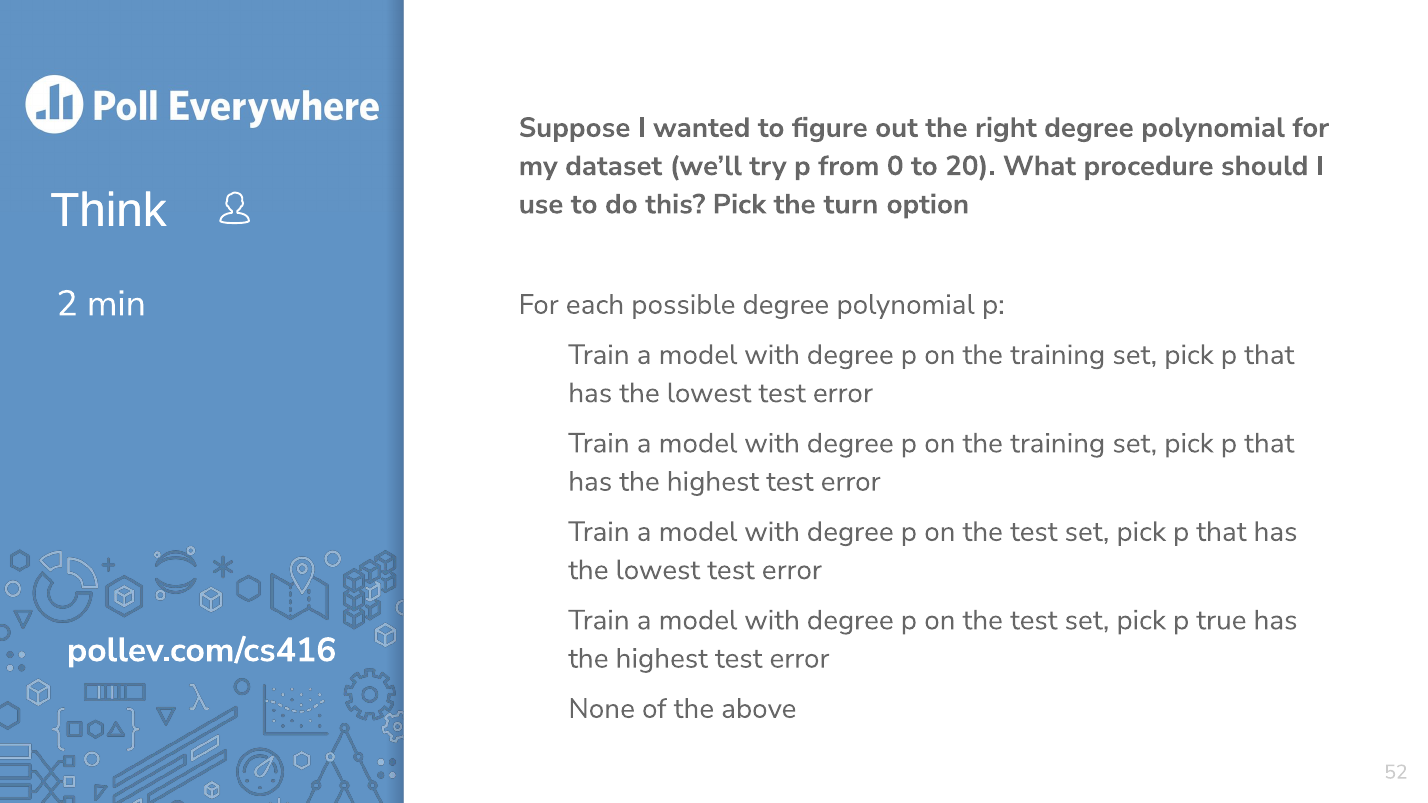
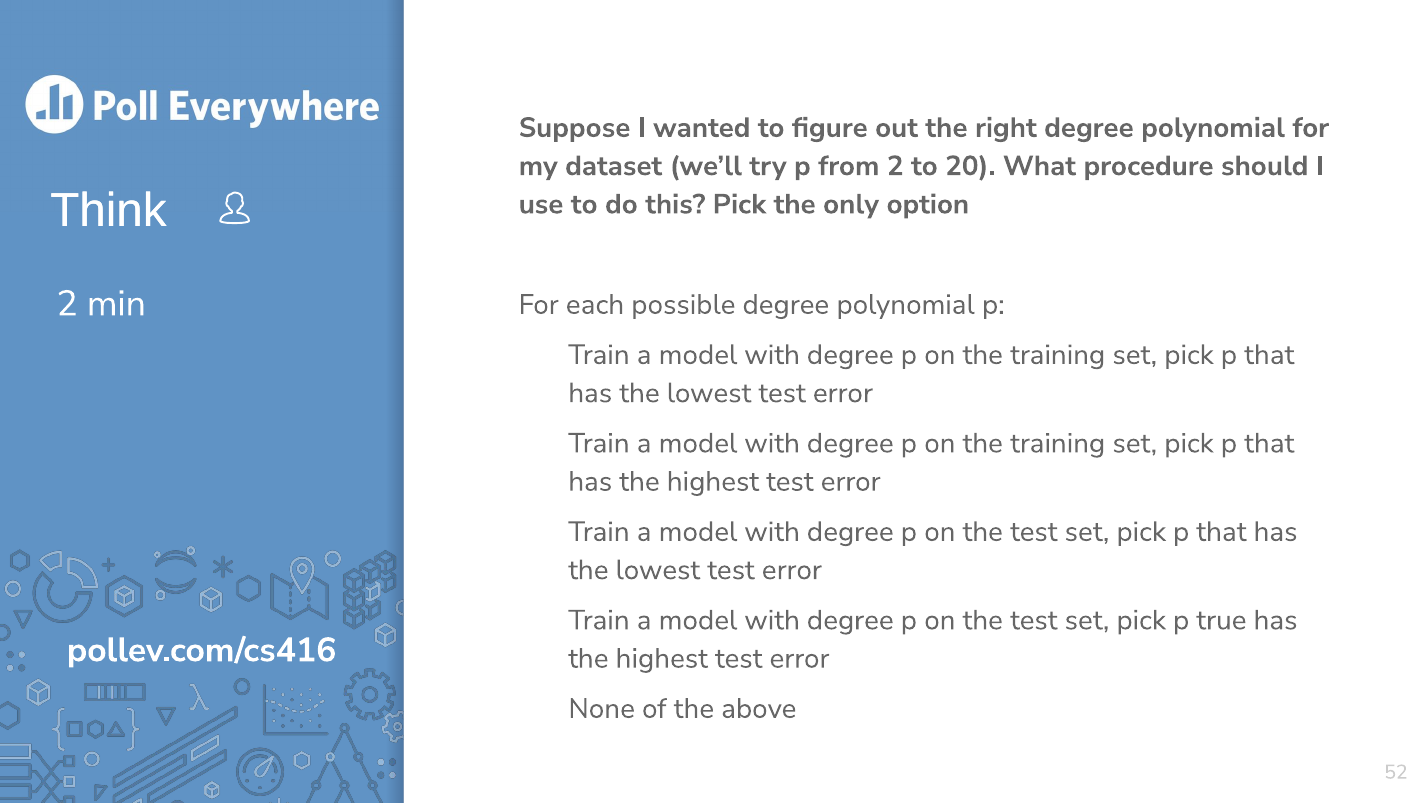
from 0: 0 -> 2
turn: turn -> only
